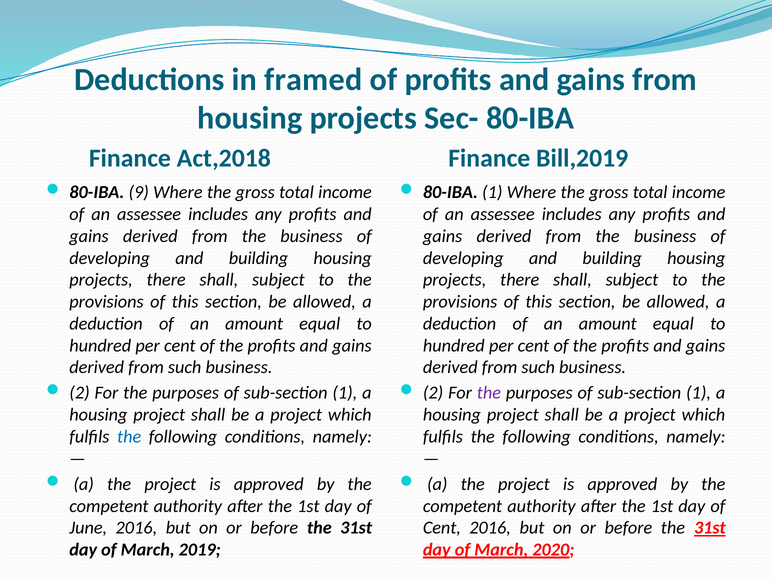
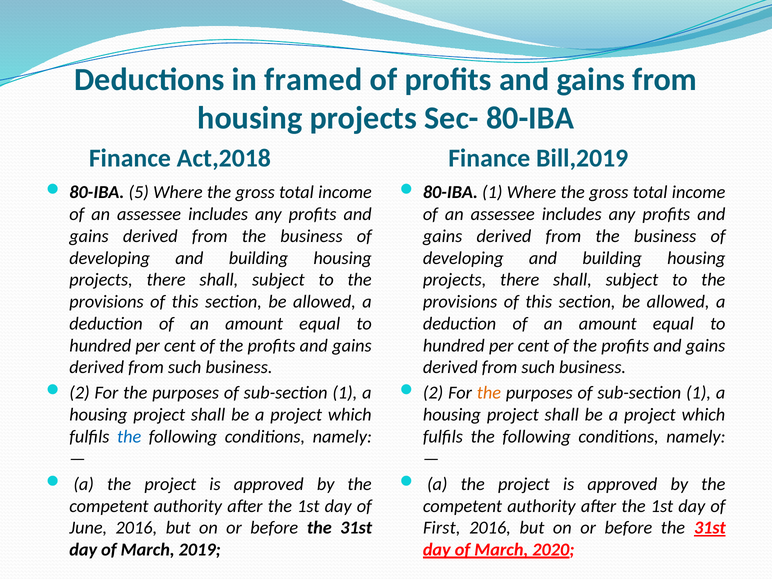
9: 9 -> 5
the at (489, 393) colour: purple -> orange
Cent at (442, 528): Cent -> First
